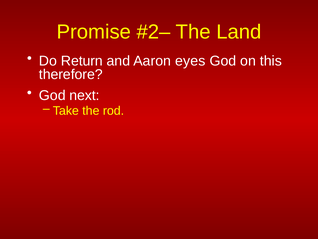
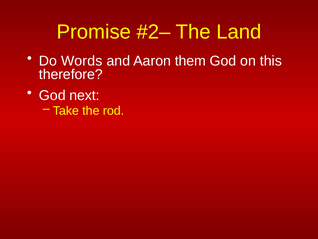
Return: Return -> Words
eyes: eyes -> them
